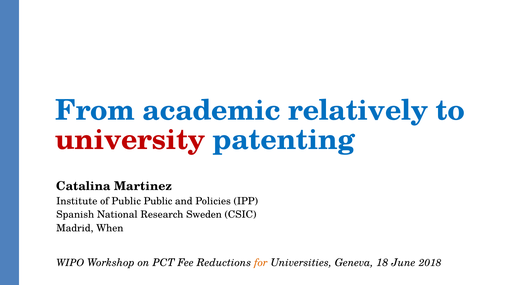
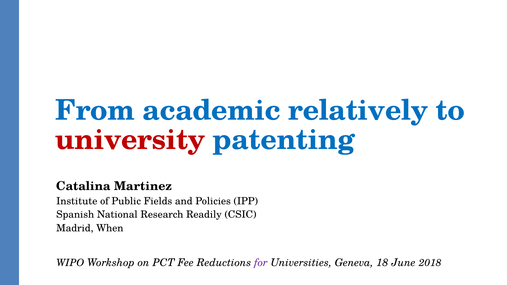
Public Public: Public -> Fields
Sweden: Sweden -> Readily
for colour: orange -> purple
